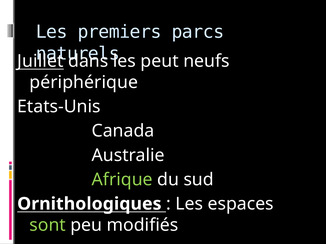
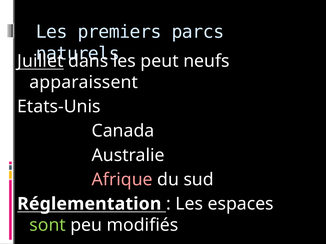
périphérique: périphérique -> apparaissent
Afrique colour: light green -> pink
Ornithologiques: Ornithologiques -> Réglementation
